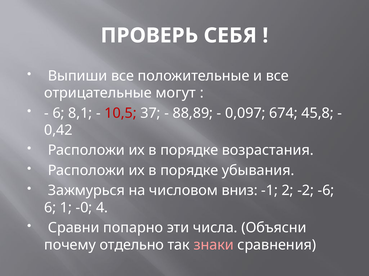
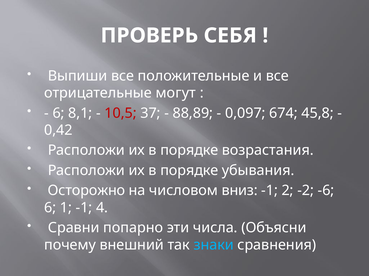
Зажмурься: Зажмурься -> Осторожно
1 -0: -0 -> -1
отдельно: отдельно -> внешний
знаки colour: pink -> light blue
